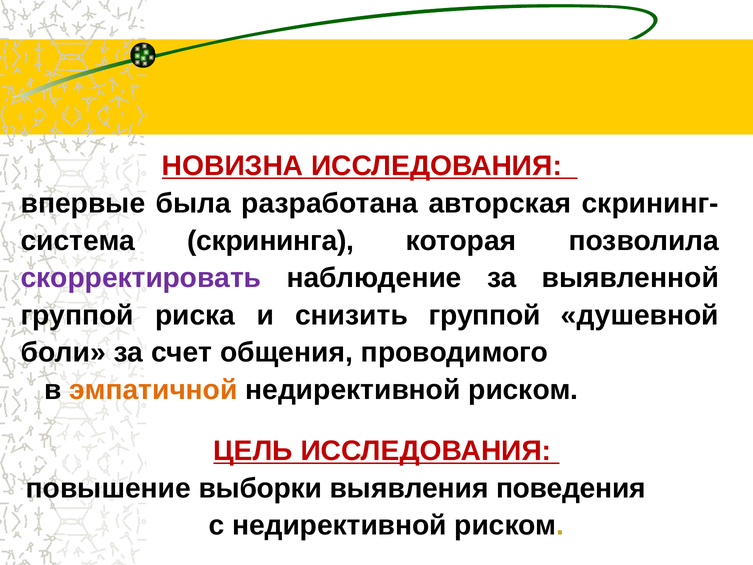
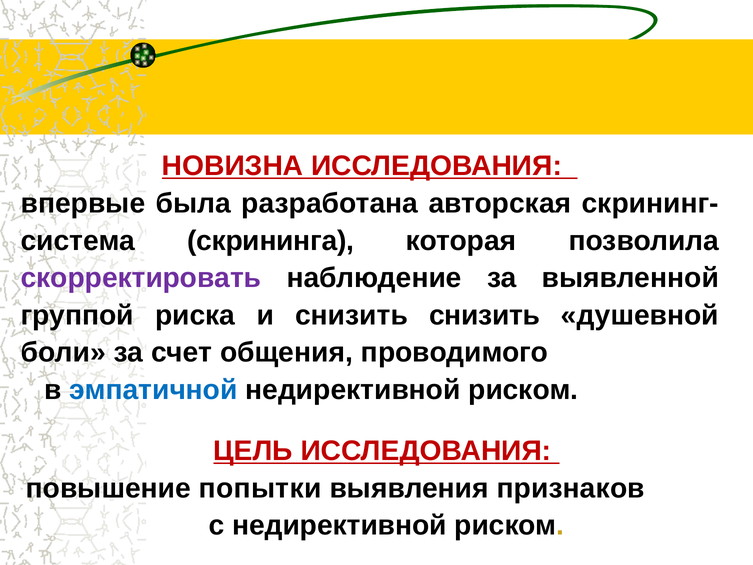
снизить группой: группой -> снизить
эмпатичной colour: orange -> blue
выборки: выборки -> попытки
поведения: поведения -> признаков
